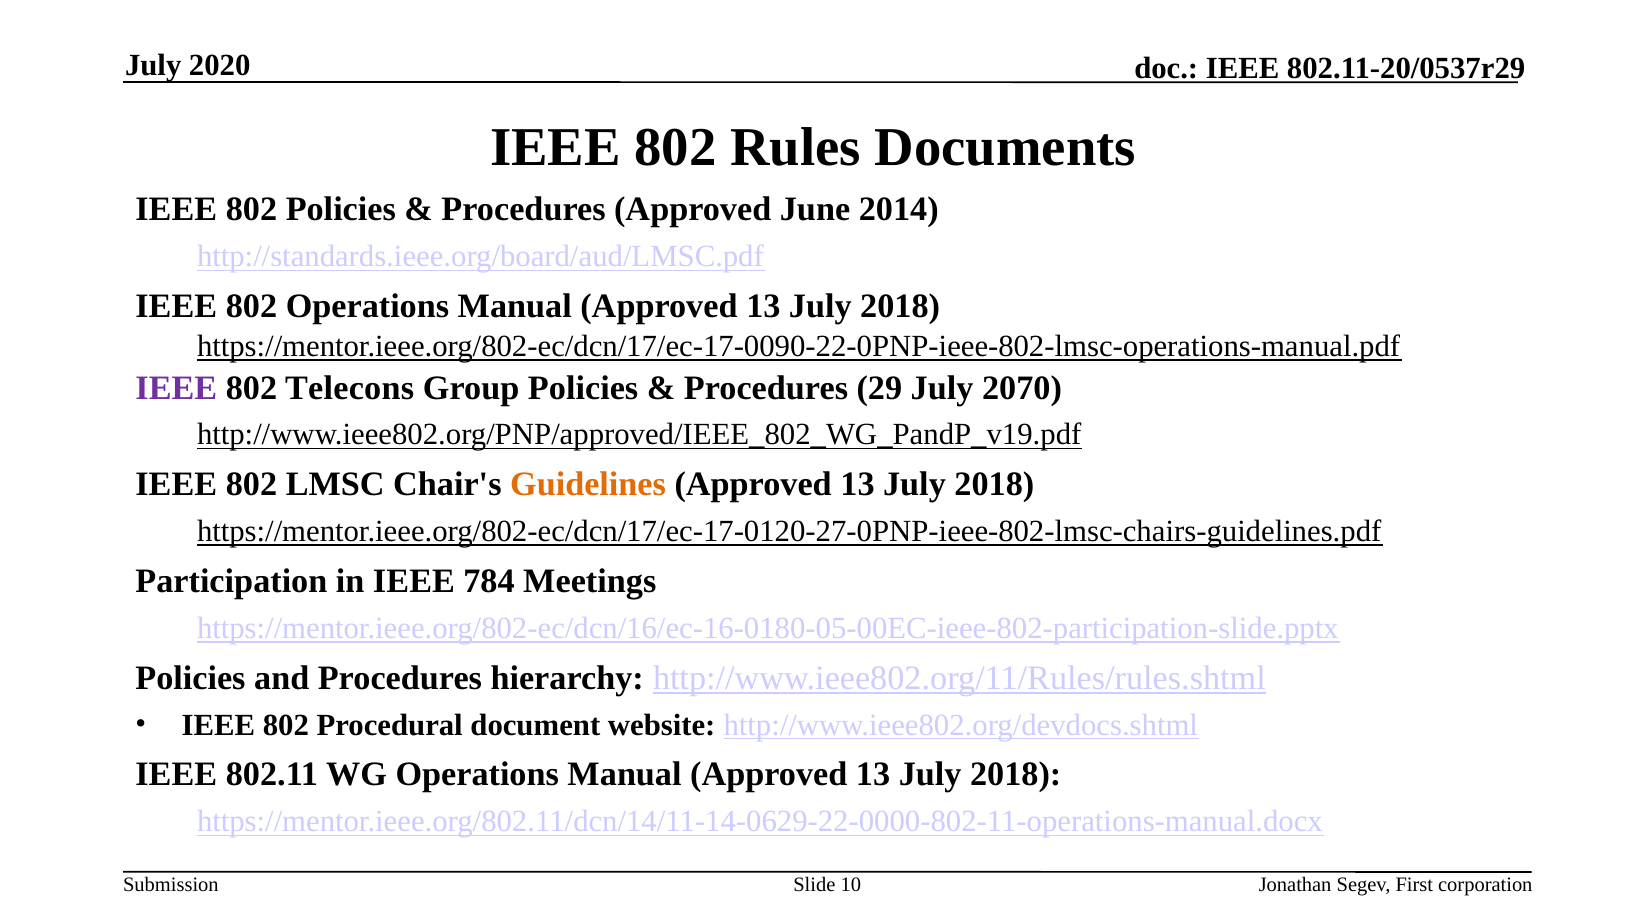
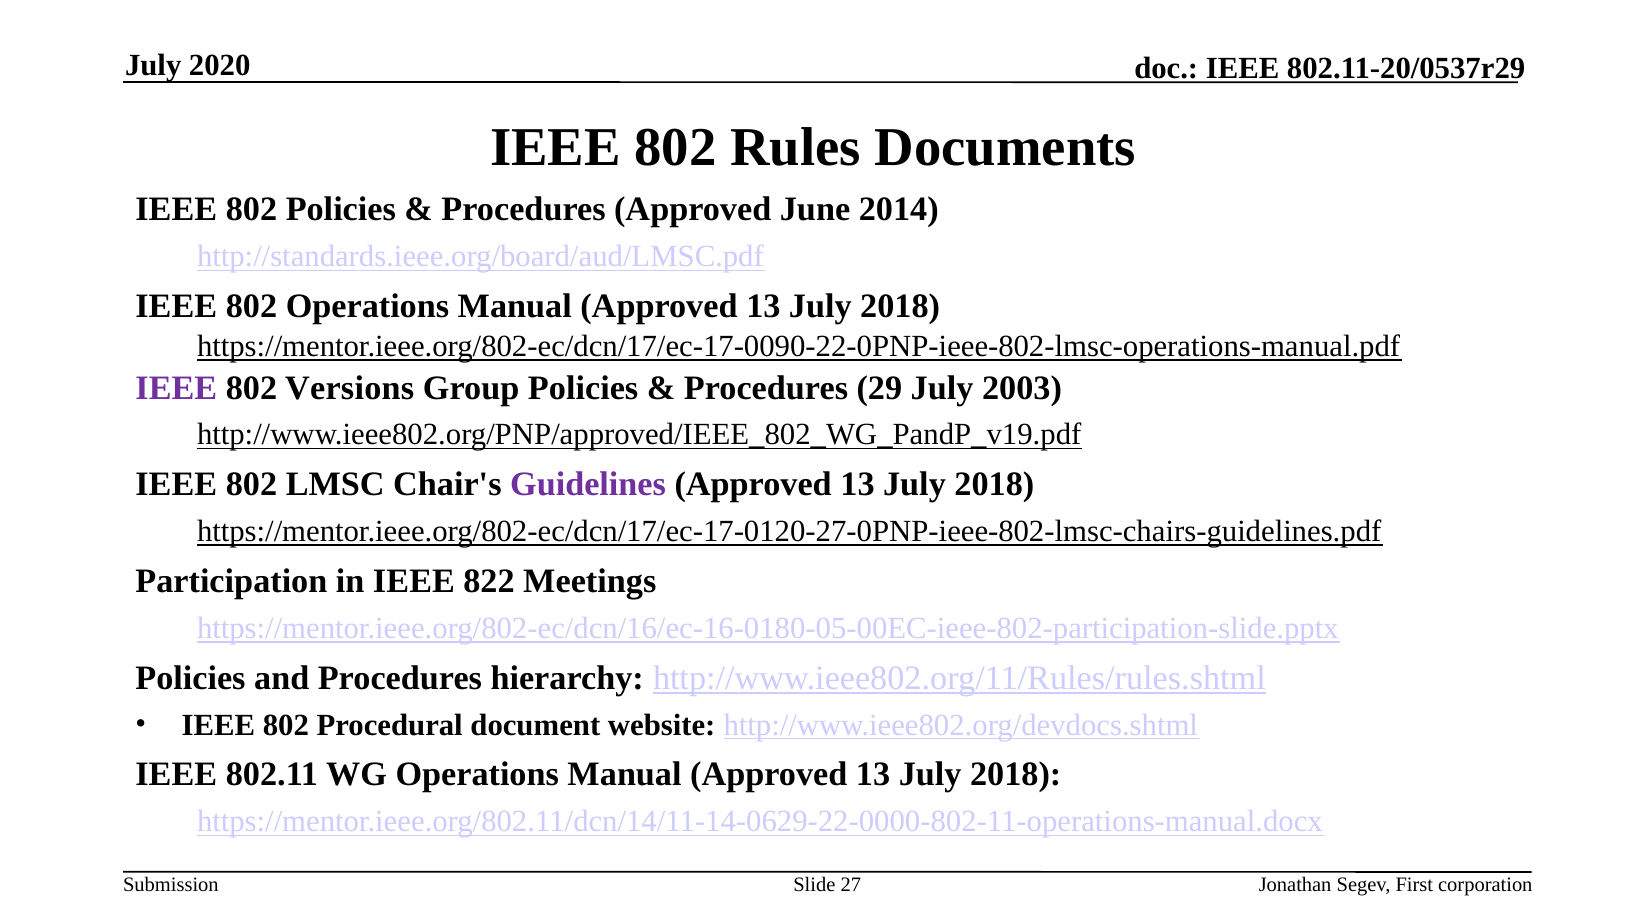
Telecons: Telecons -> Versions
2070: 2070 -> 2003
Guidelines colour: orange -> purple
784: 784 -> 822
10: 10 -> 27
